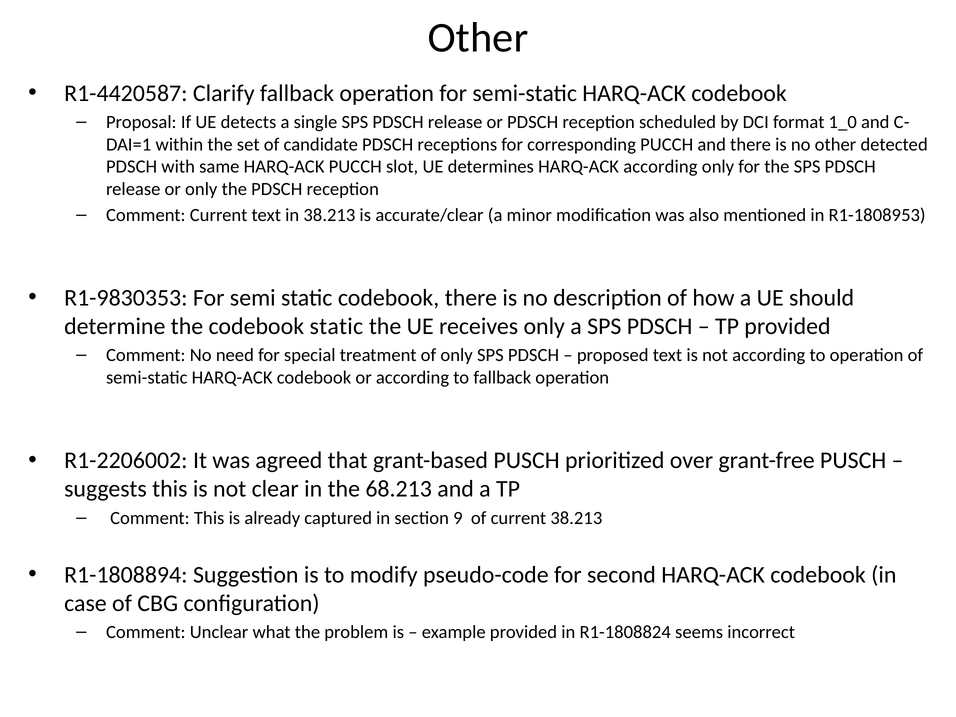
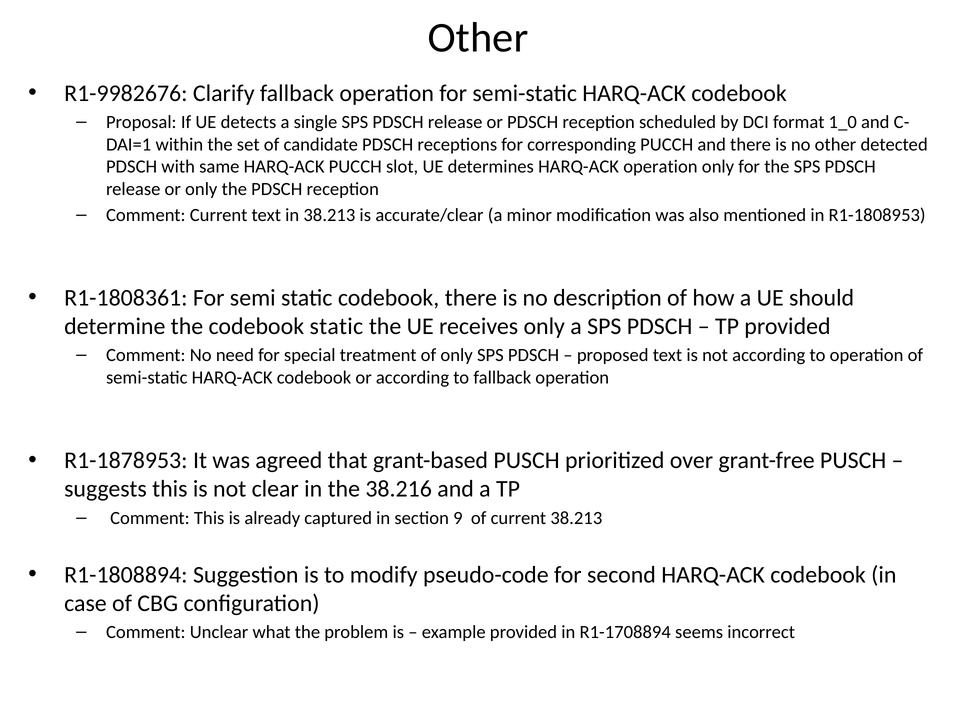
R1-4420587: R1-4420587 -> R1-9982676
HARQ-ACK according: according -> operation
R1-9830353: R1-9830353 -> R1-1808361
R1-2206002: R1-2206002 -> R1-1878953
68.213: 68.213 -> 38.216
R1-1808824: R1-1808824 -> R1-1708894
